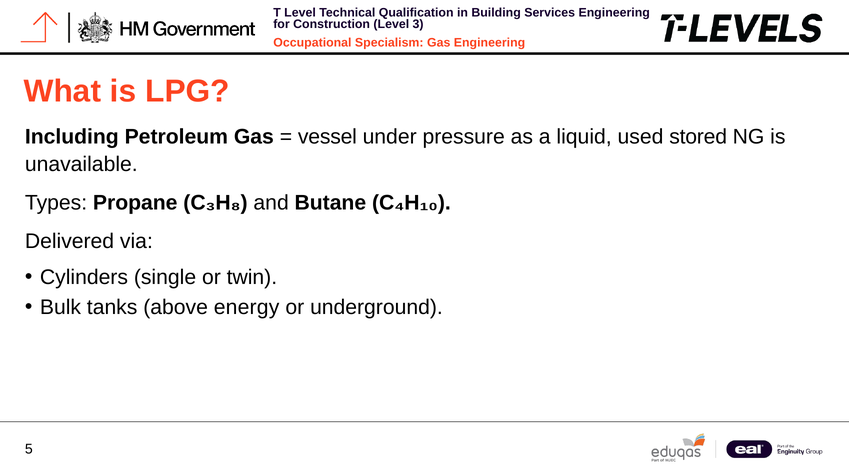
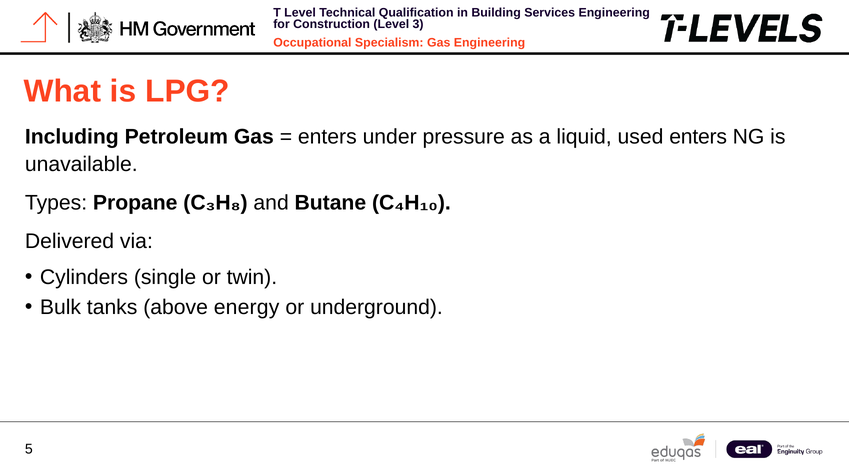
vessel at (327, 137): vessel -> enters
used stored: stored -> enters
